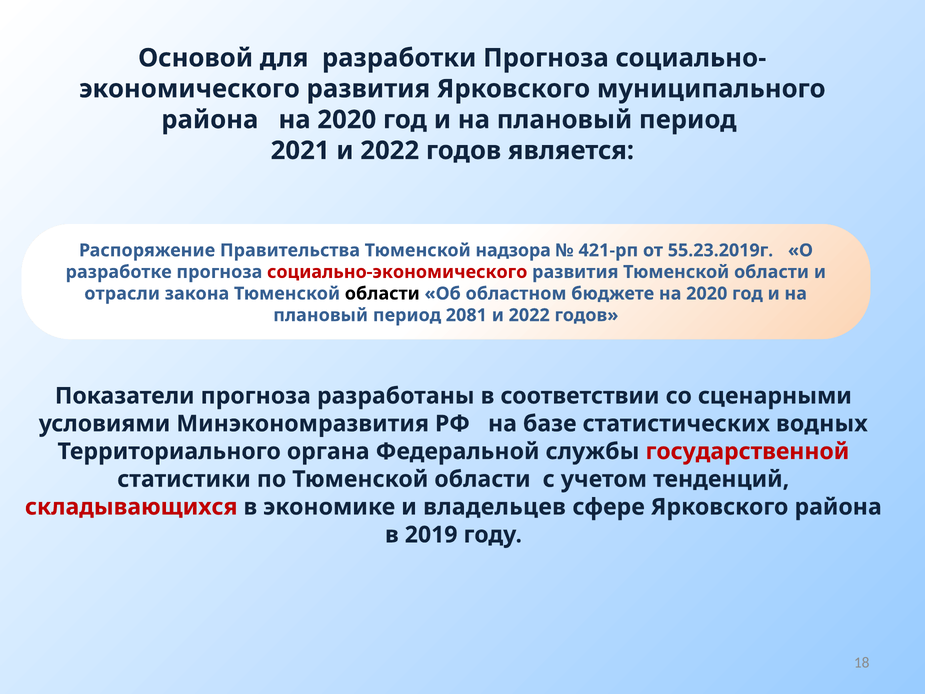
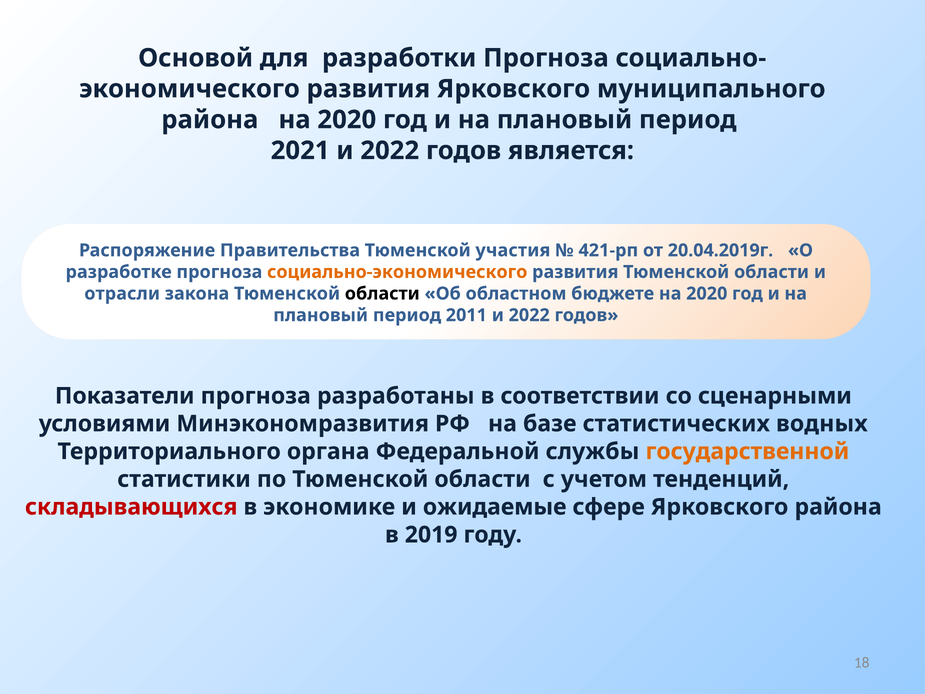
надзора: надзора -> участия
55.23.2019г: 55.23.2019г -> 20.04.2019г
социально-экономического colour: red -> orange
2081: 2081 -> 2011
государственной colour: red -> orange
владельцев: владельцев -> ожидаемые
